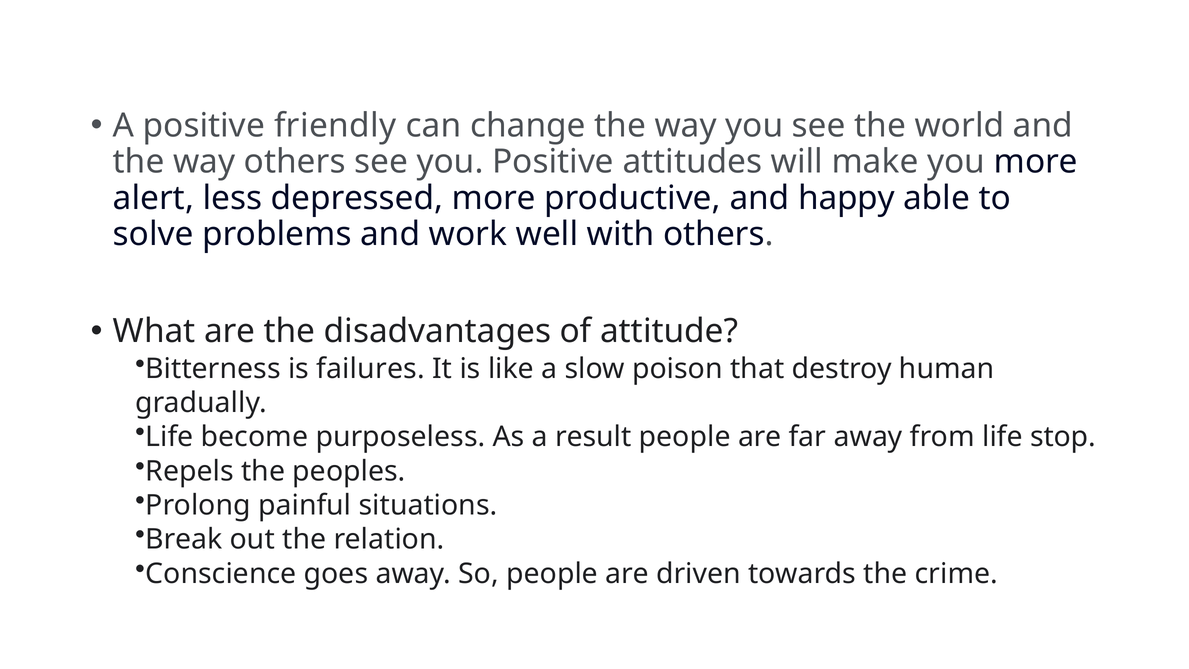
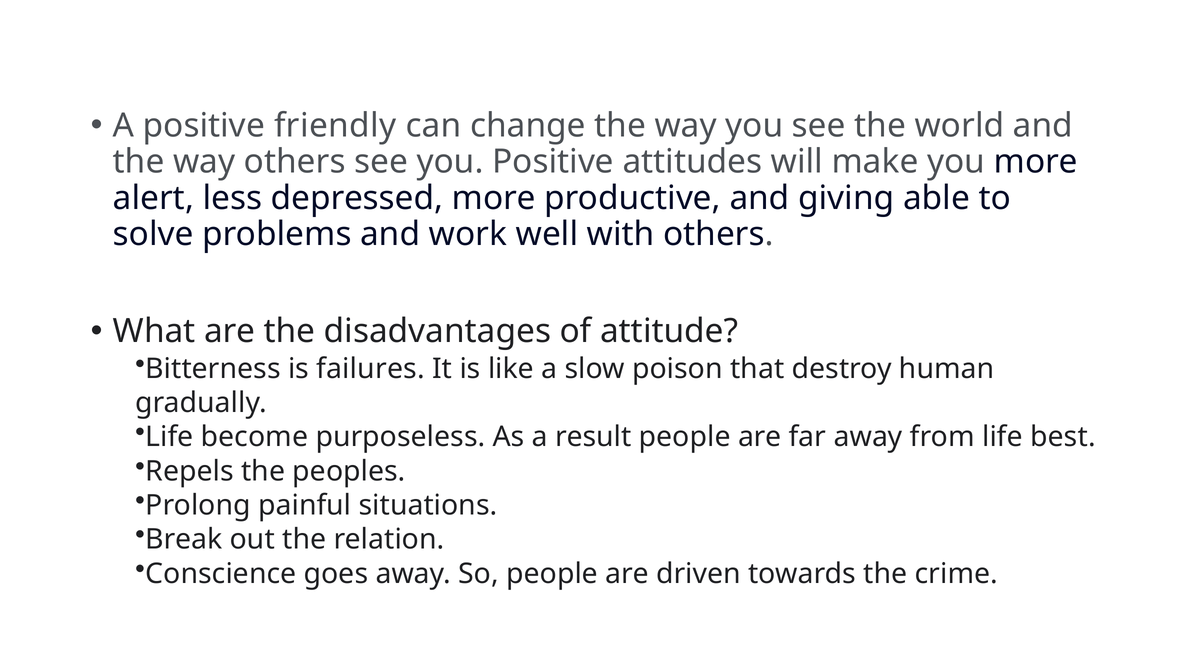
happy: happy -> giving
stop: stop -> best
